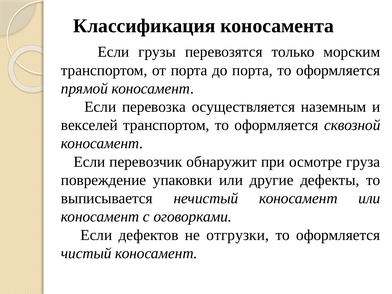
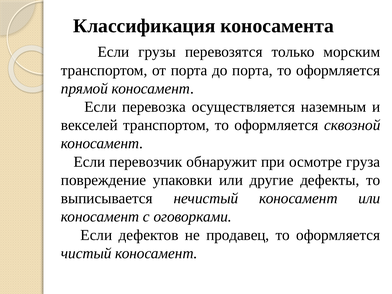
отгрузки: отгрузки -> продавец
